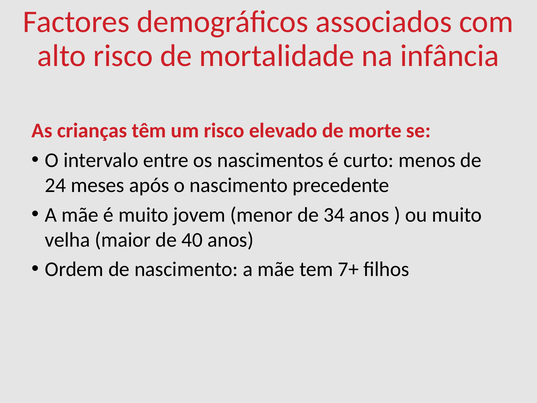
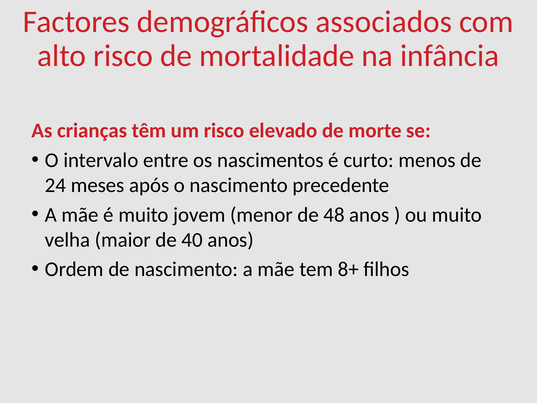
34: 34 -> 48
7+: 7+ -> 8+
